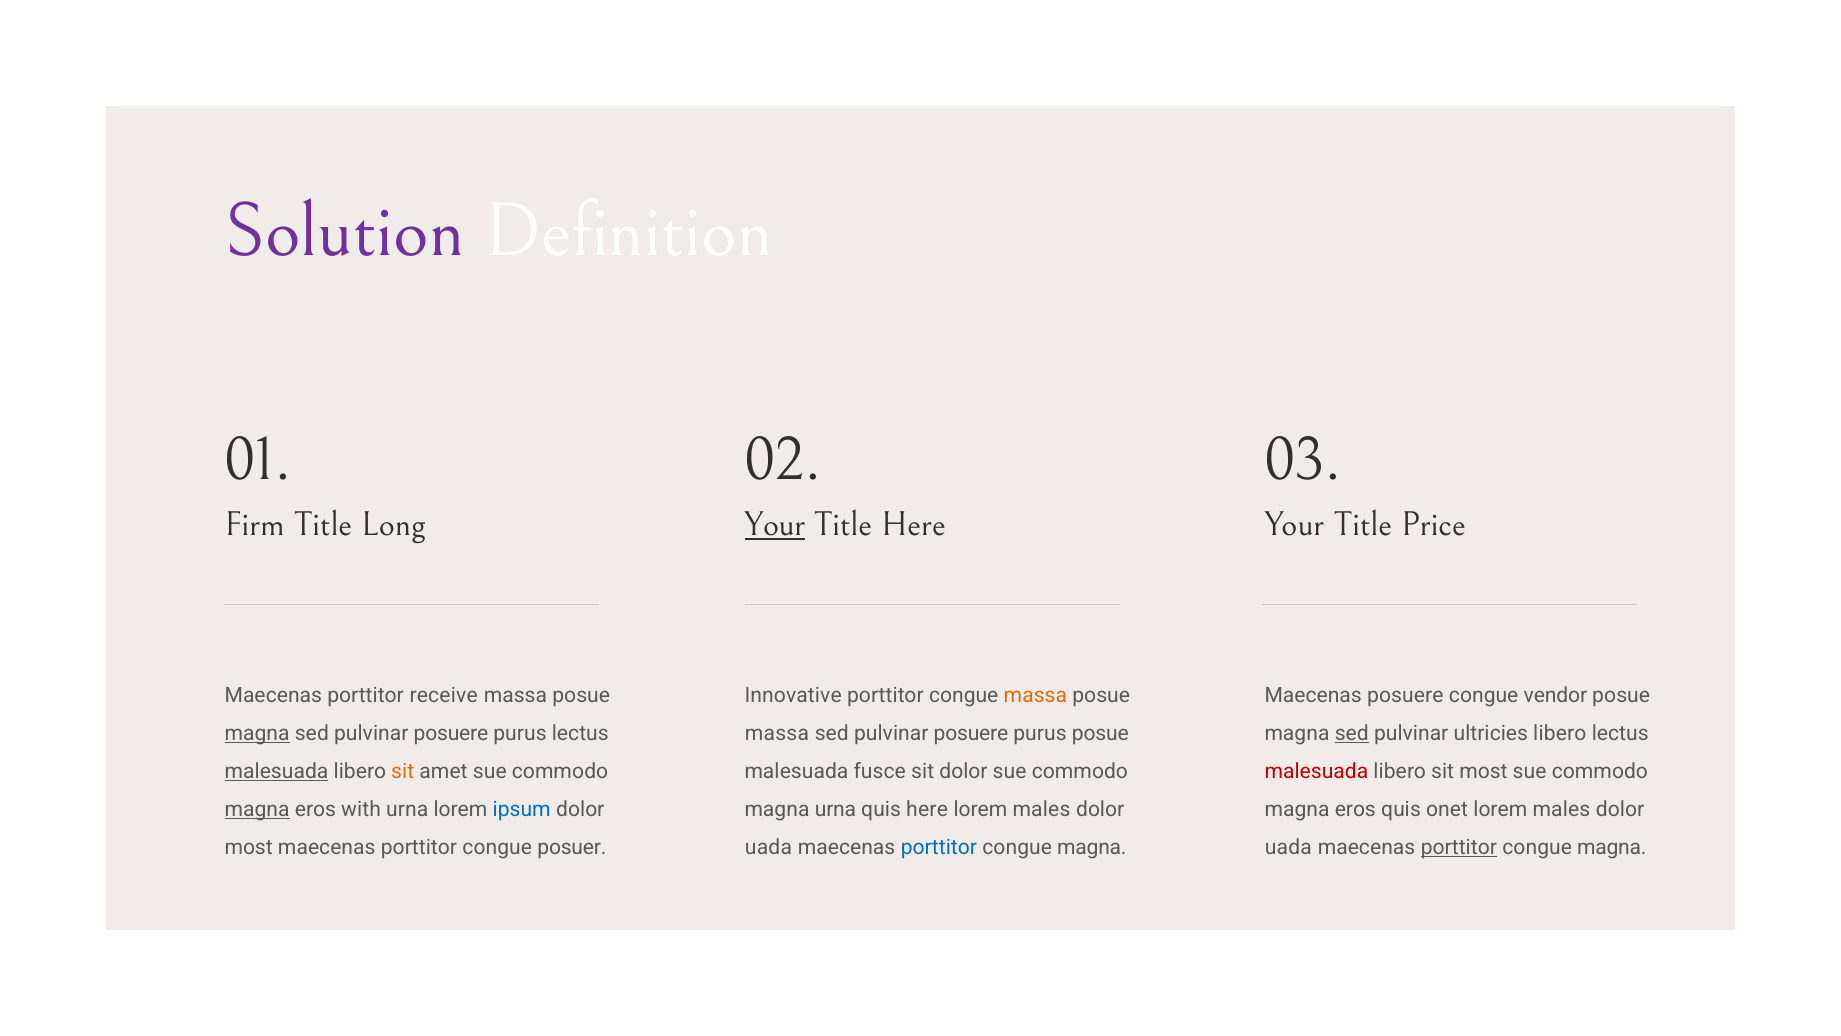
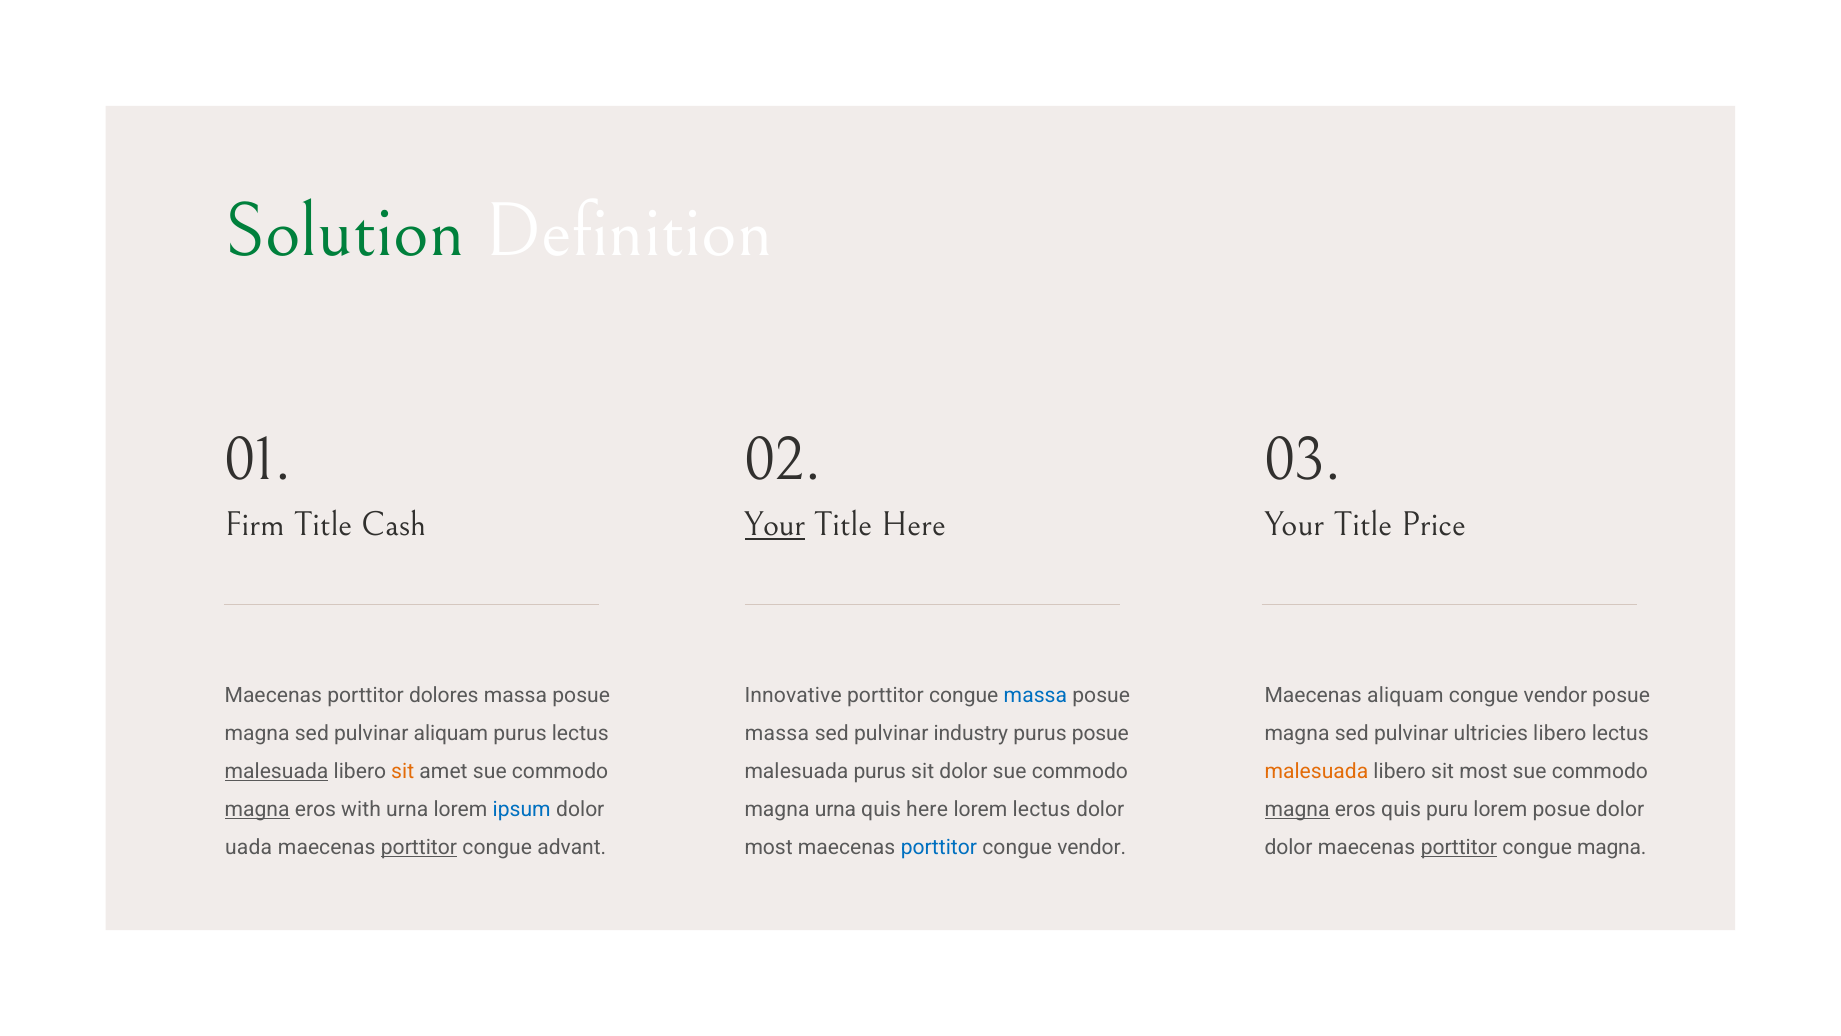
Solution colour: purple -> green
Long: Long -> Cash
receive: receive -> dolores
massa at (1035, 695) colour: orange -> blue
Maecenas posuere: posuere -> aliquam
magna at (257, 733) underline: present -> none
posuere at (451, 733): posuere -> aliquam
posuere at (971, 733): posuere -> industry
sed at (1352, 733) underline: present -> none
malesuada fusce: fusce -> purus
malesuada at (1316, 771) colour: red -> orange
males at (1042, 809): males -> lectus
magna at (1297, 809) underline: none -> present
onet: onet -> puru
males at (1561, 809): males -> posue
most at (249, 847): most -> uada
porttitor at (419, 847) underline: none -> present
posuer: posuer -> advant
uada at (768, 847): uada -> most
magna at (1092, 847): magna -> vendor
uada at (1288, 847): uada -> dolor
